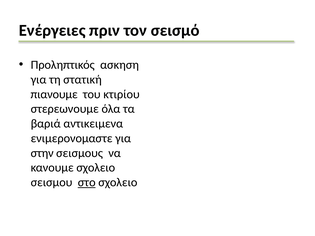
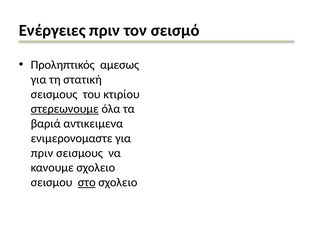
ασκηση: ασκηση -> αμεσως
πιανουμε at (54, 94): πιανουμε -> σεισμους
στερεωνουμε underline: none -> present
στην at (42, 153): στην -> πριν
